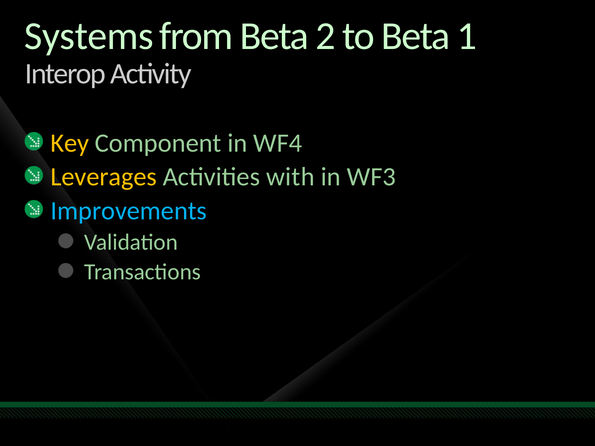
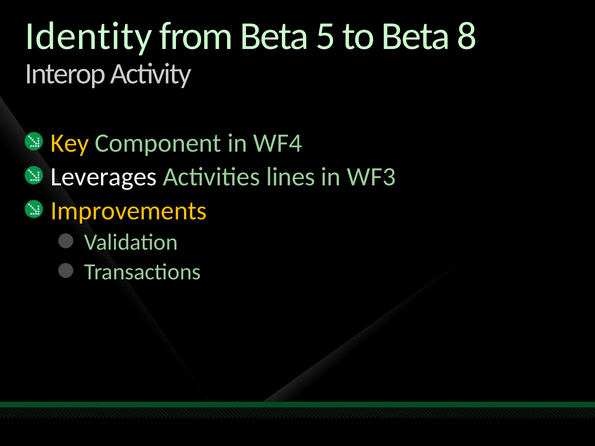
Systems: Systems -> Identity
2: 2 -> 5
1: 1 -> 8
Leverages colour: yellow -> white
with: with -> lines
Improvements colour: light blue -> yellow
